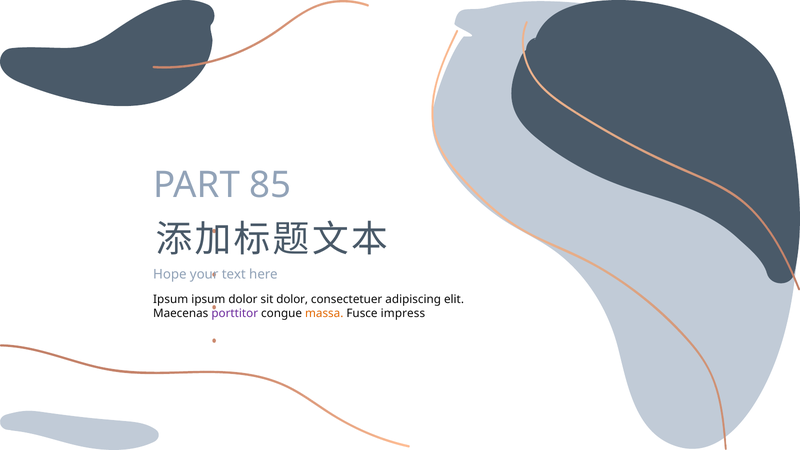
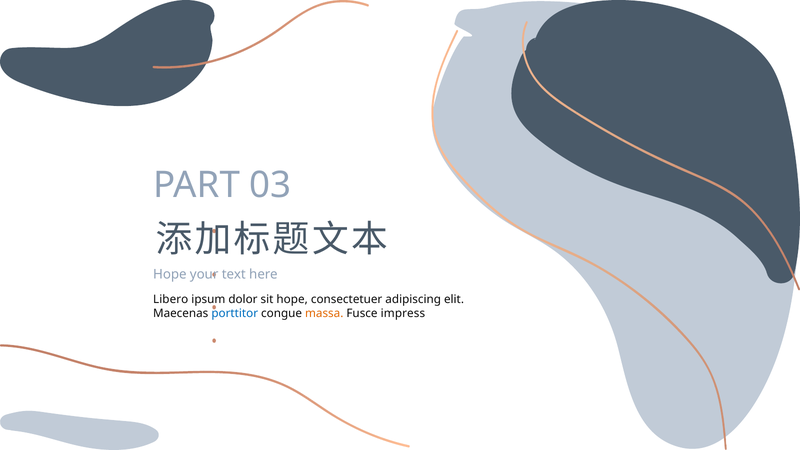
85: 85 -> 03
Ipsum at (171, 300): Ipsum -> Libero
sit dolor: dolor -> hope
porttitor colour: purple -> blue
